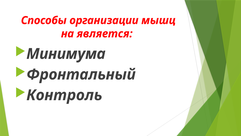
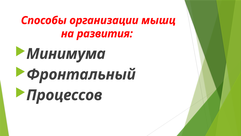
является: является -> развития
Контроль: Контроль -> Процессов
